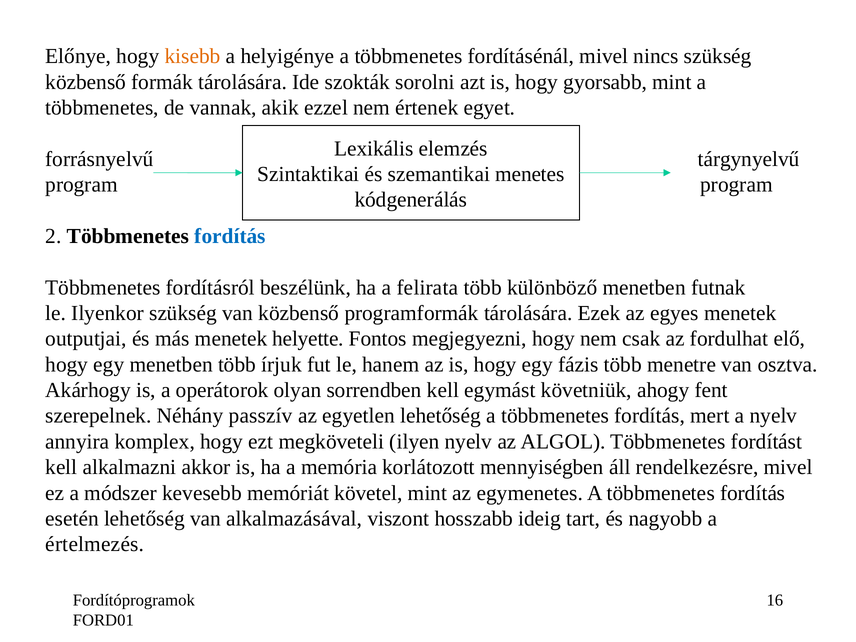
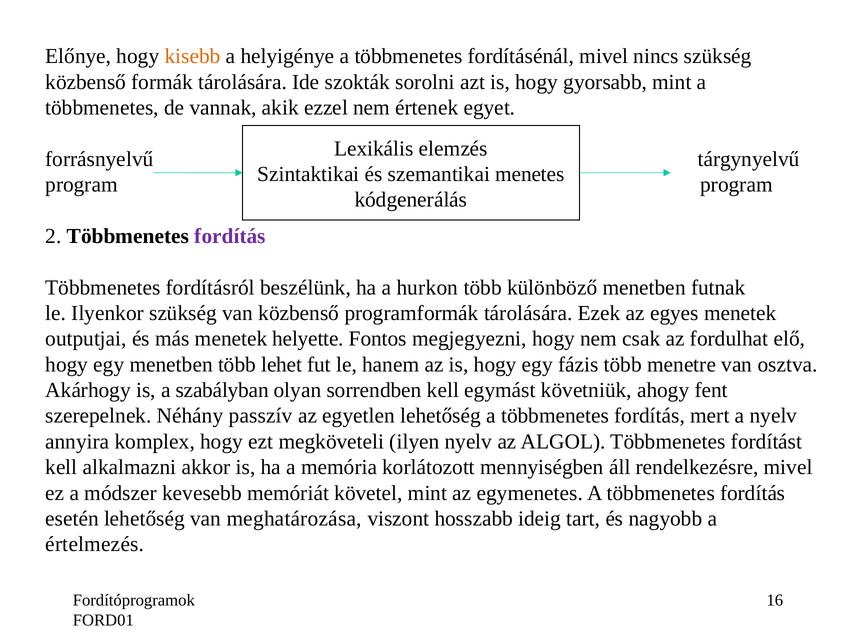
fordítás at (230, 236) colour: blue -> purple
felirata: felirata -> hurkon
írjuk: írjuk -> lehet
operátorok: operátorok -> szabályban
alkalmazásával: alkalmazásával -> meghatározása
